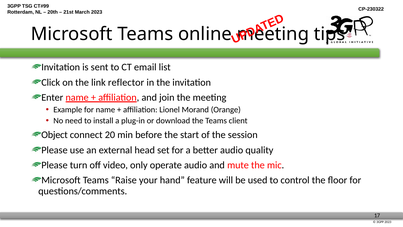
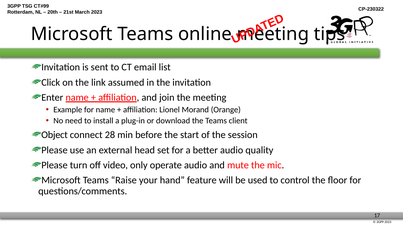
reflector: reflector -> assumed
20: 20 -> 28
